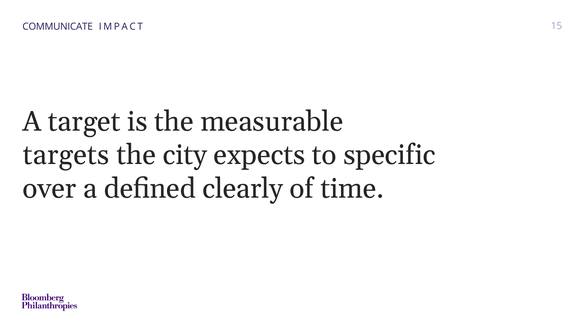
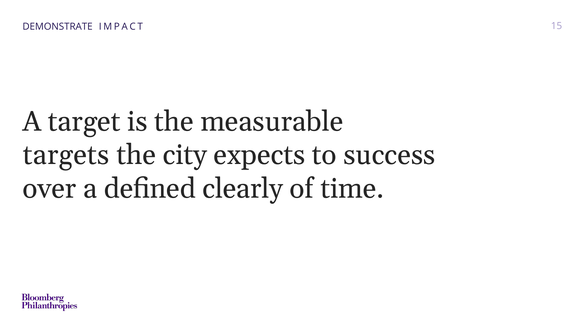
COMMUNICATE: COMMUNICATE -> DEMONSTRATE
specific: specific -> success
